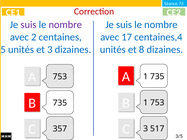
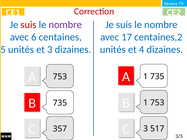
suis at (28, 25) colour: purple -> red
2: 2 -> 6
centaines,4: centaines,4 -> centaines,2
8: 8 -> 4
